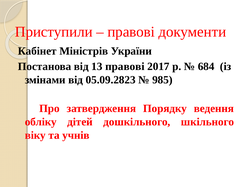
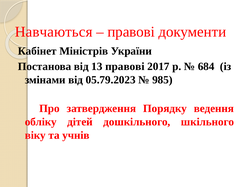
Приступили: Приступили -> Навчаються
05.09.2823: 05.09.2823 -> 05.79.2023
